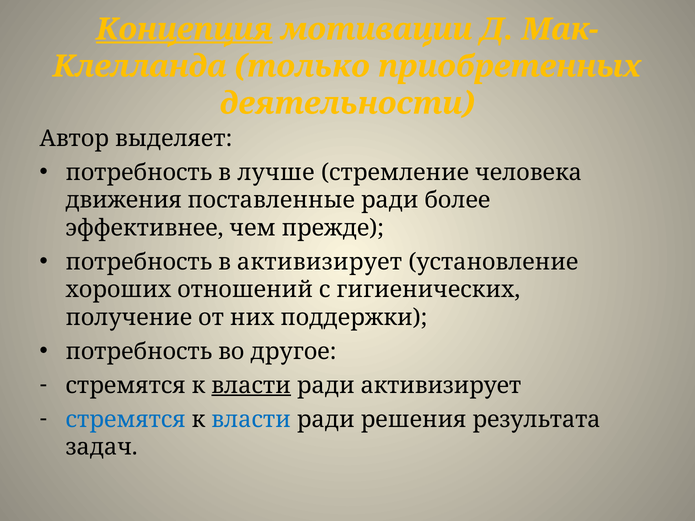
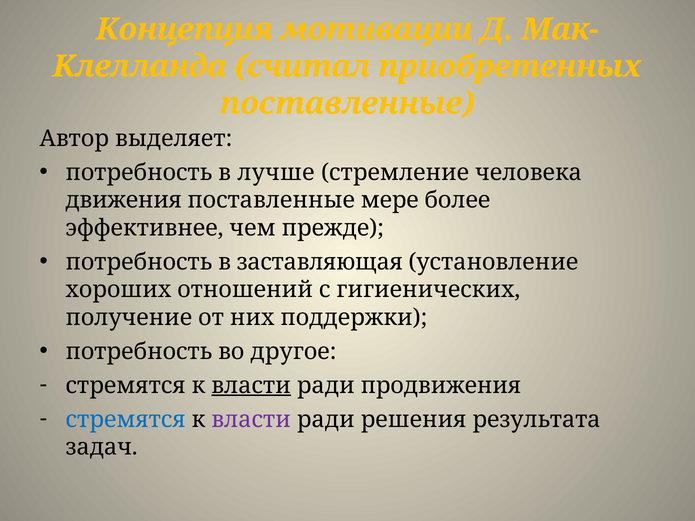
Концепция underline: present -> none
только: только -> считал
деятельности at (347, 104): деятельности -> поставленные
поставленные ради: ради -> мере
в активизирует: активизирует -> заставляющая
ради активизирует: активизирует -> продвижения
власти at (251, 420) colour: blue -> purple
